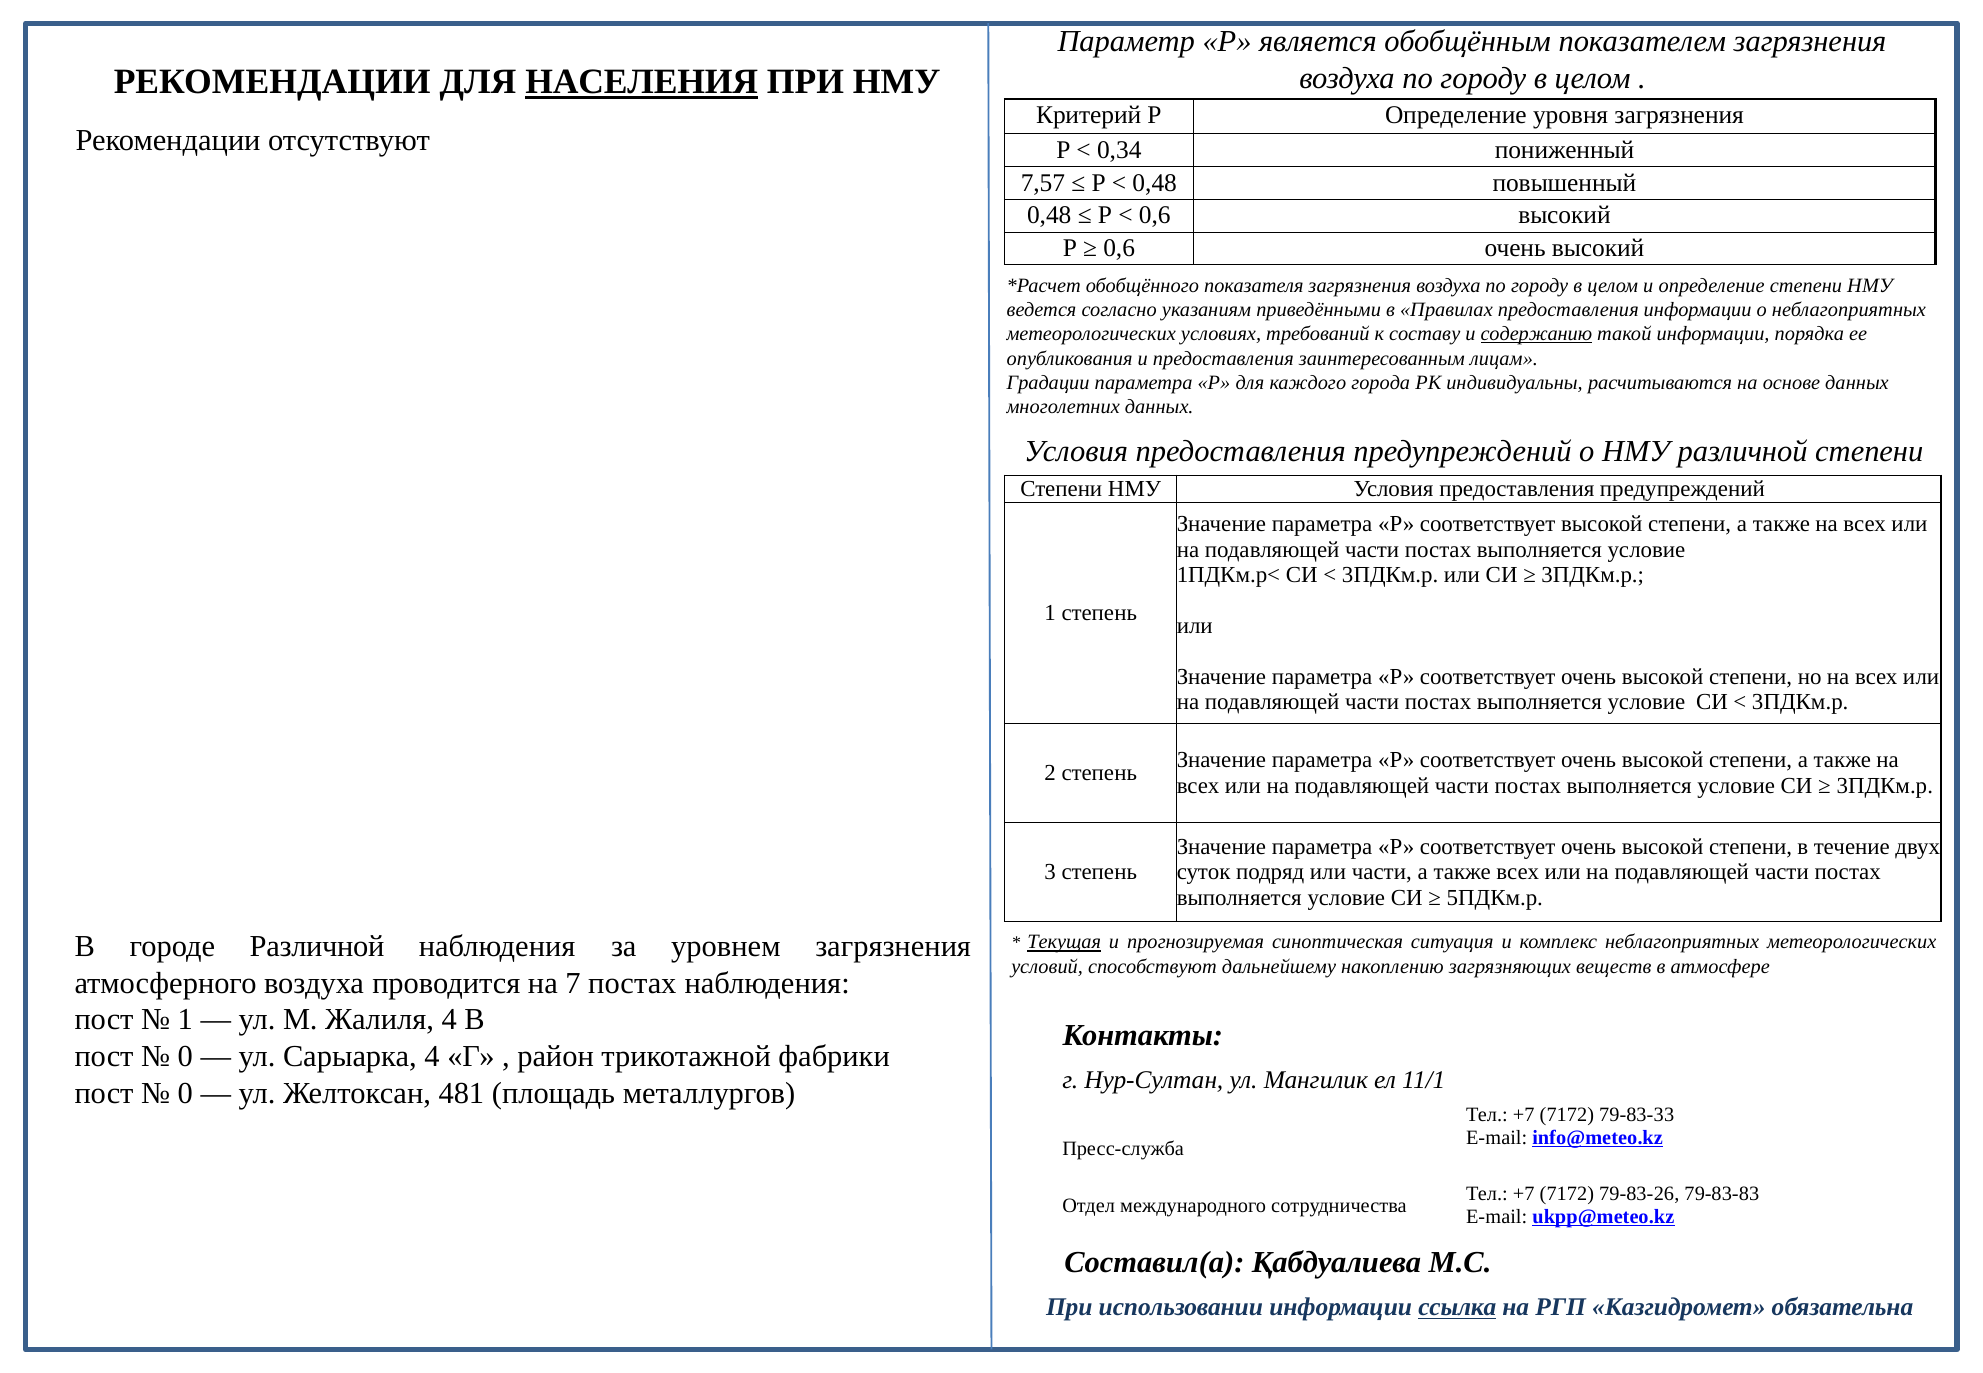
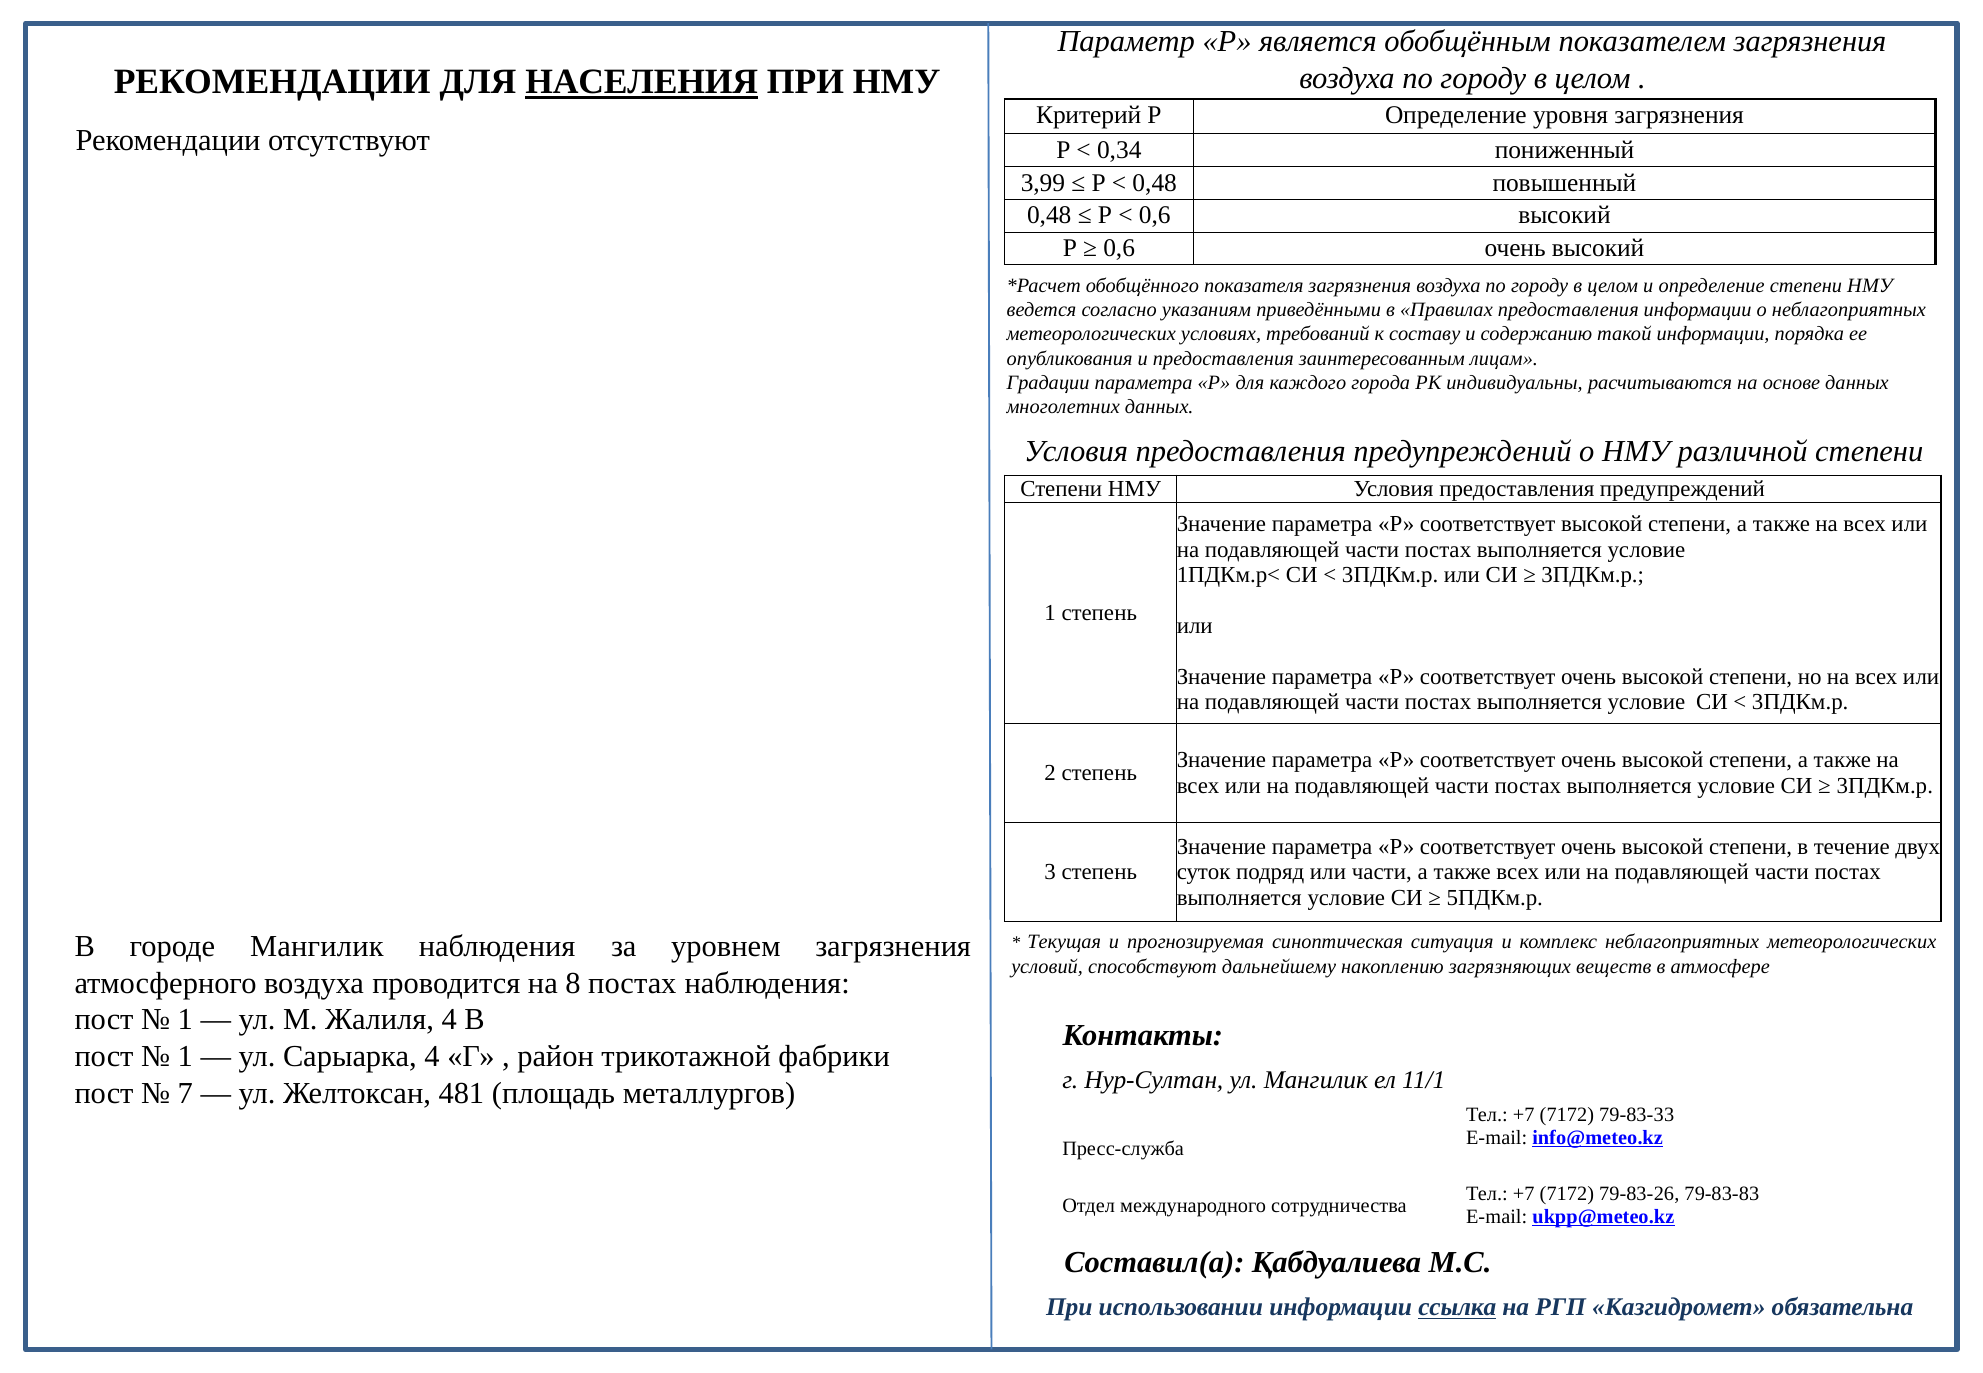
7,57: 7,57 -> 3,99
содержанию underline: present -> none
городе Различной: Различной -> Мангилик
Текущая underline: present -> none
7: 7 -> 8
0 at (185, 1056): 0 -> 1
0 at (185, 1093): 0 -> 7
